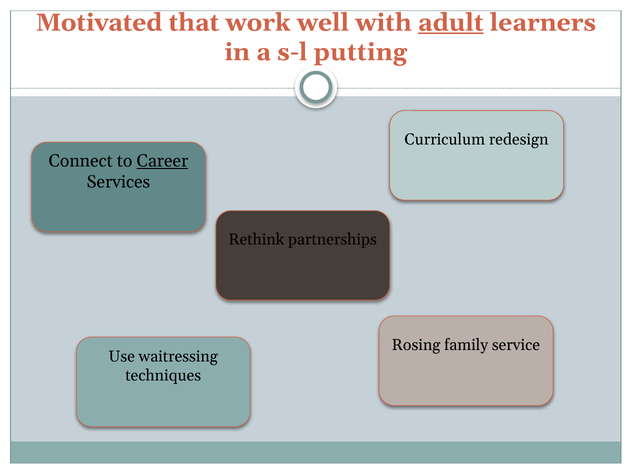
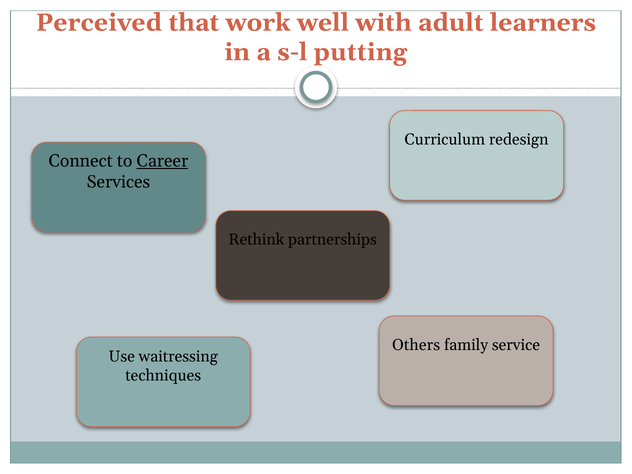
Motivated: Motivated -> Perceived
adult underline: present -> none
Rosing: Rosing -> Others
